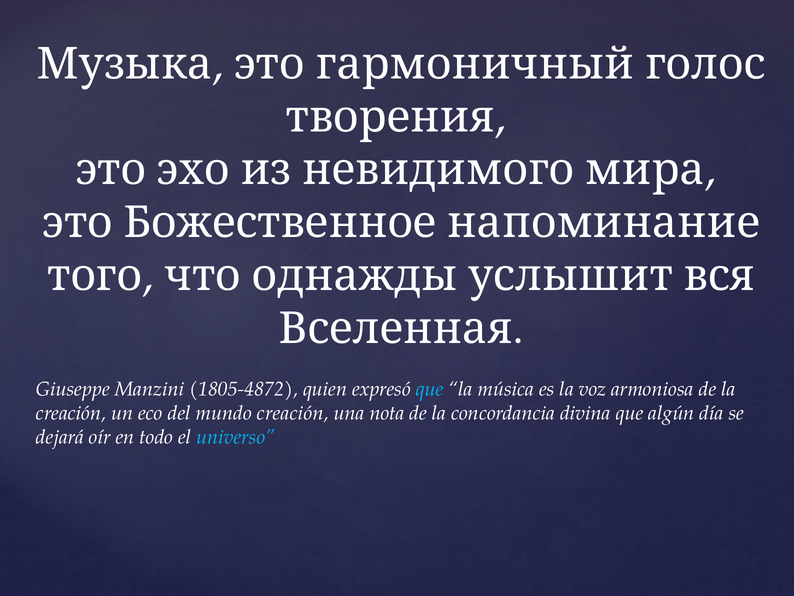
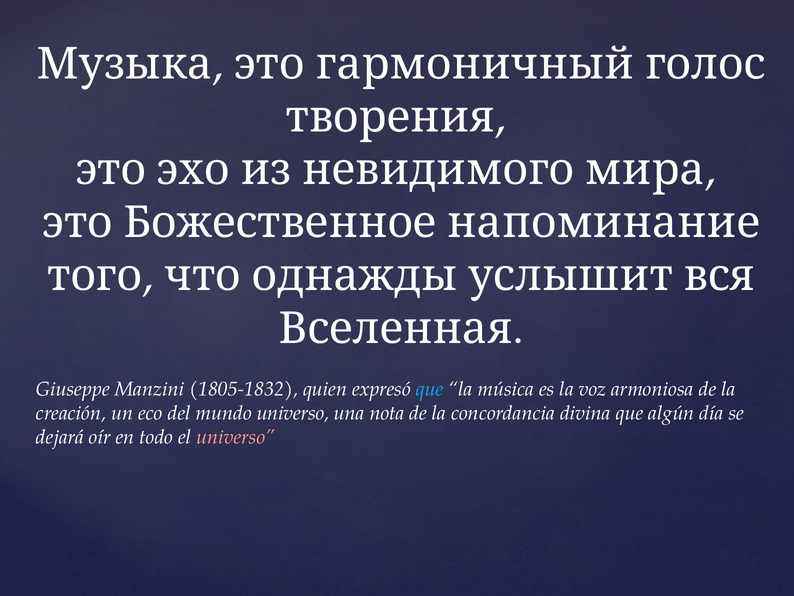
1805-4872: 1805-4872 -> 1805-1832
mundo creación: creación -> universo
universo at (236, 437) colour: light blue -> pink
